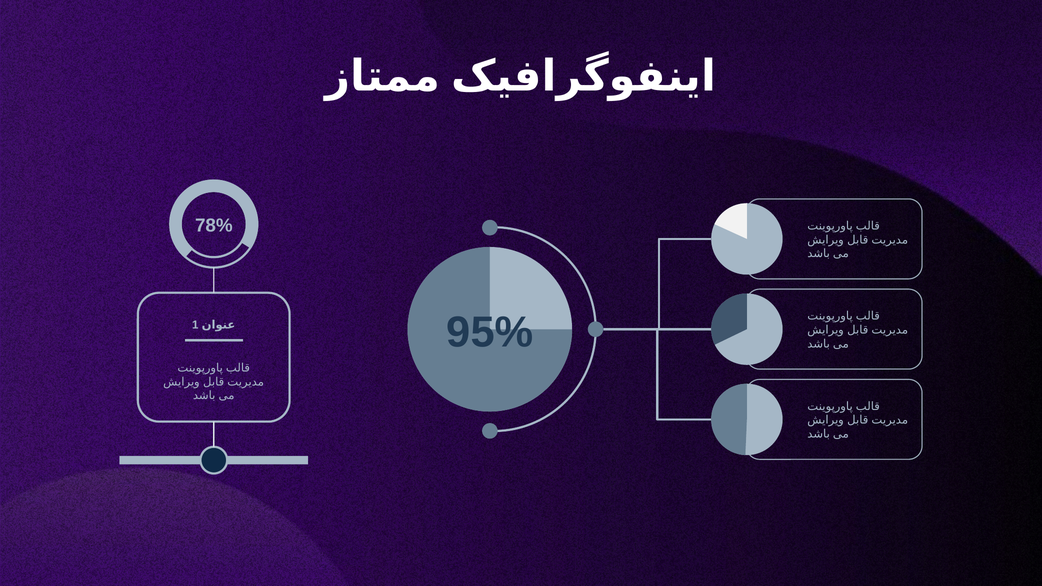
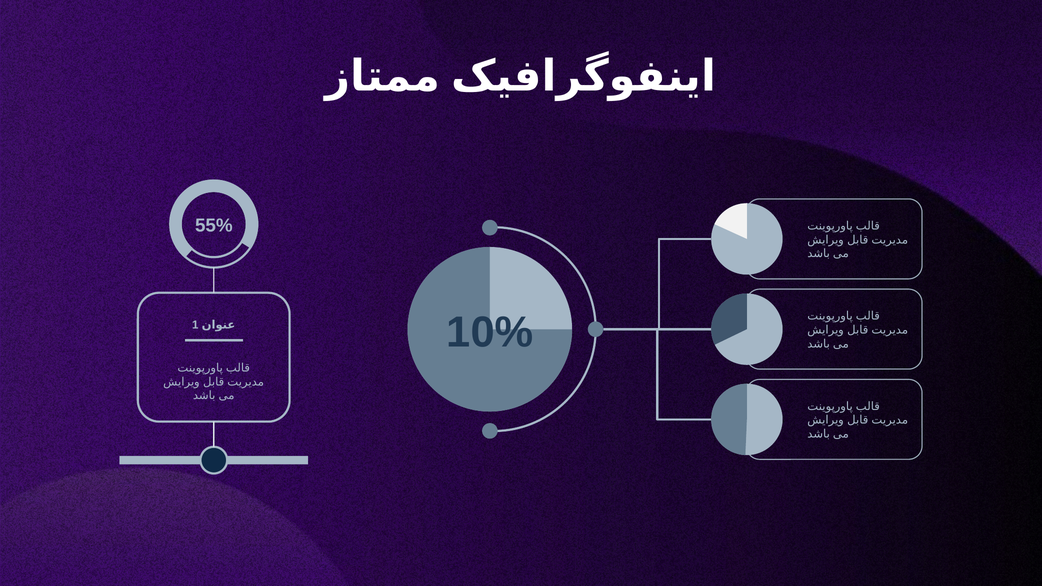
78%: 78% -> 55%
95%: 95% -> 10%
